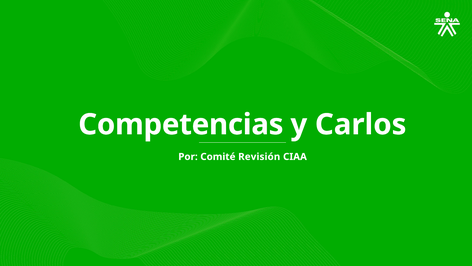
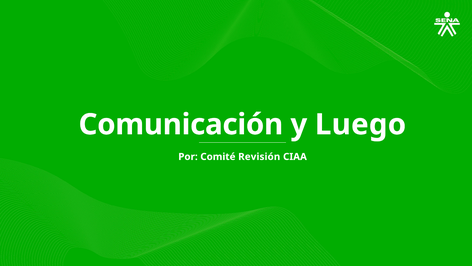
Competencias: Competencias -> Comunicación
Carlos: Carlos -> Luego
